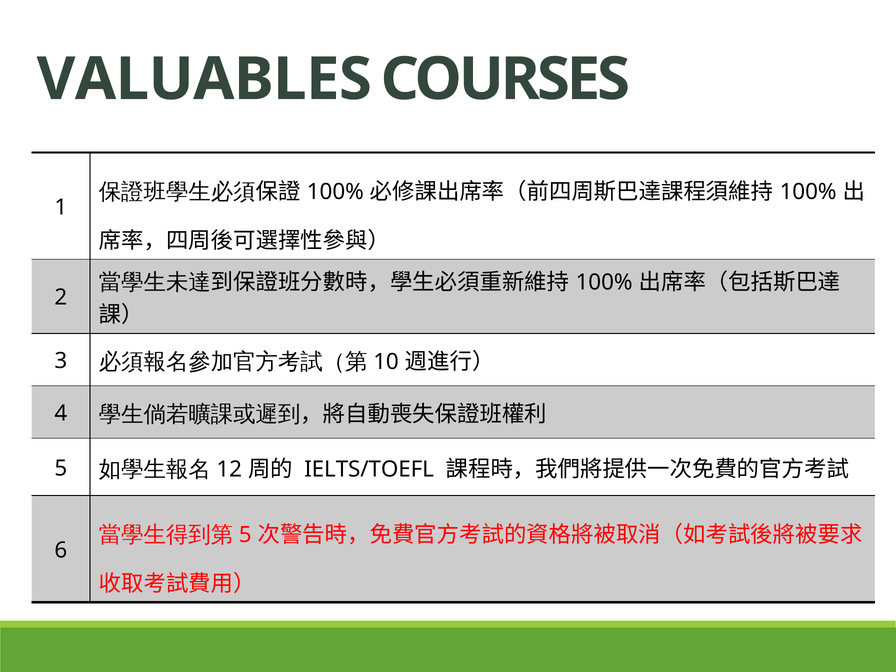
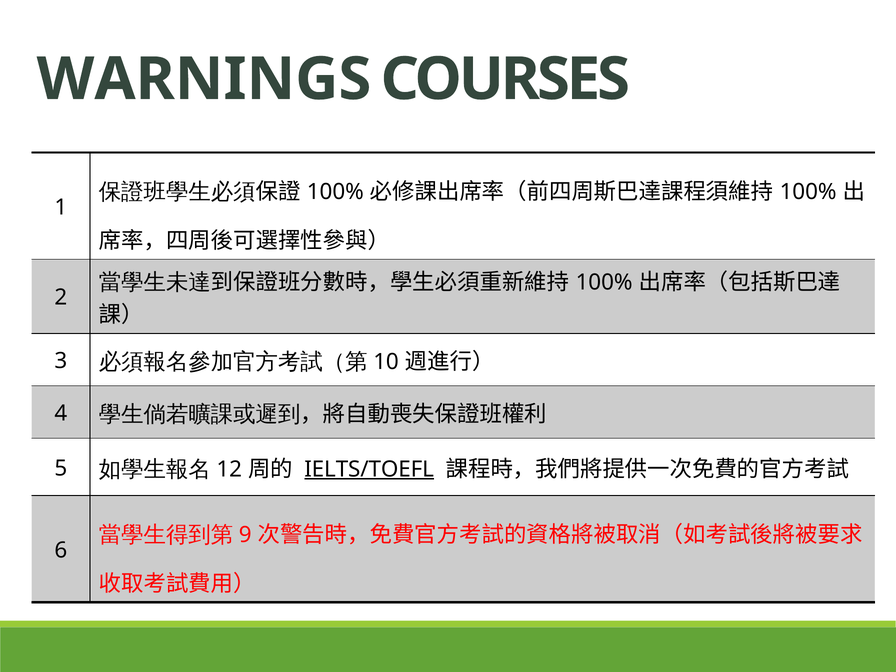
VALUABLES: VALUABLES -> WARNINGS
IELTS/TOEFL underline: none -> present
5 at (245, 535): 5 -> 9
